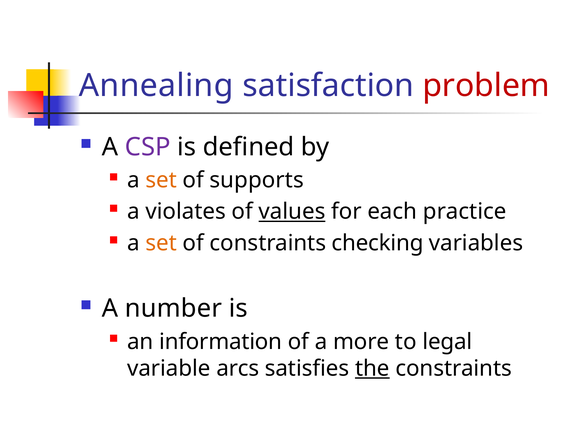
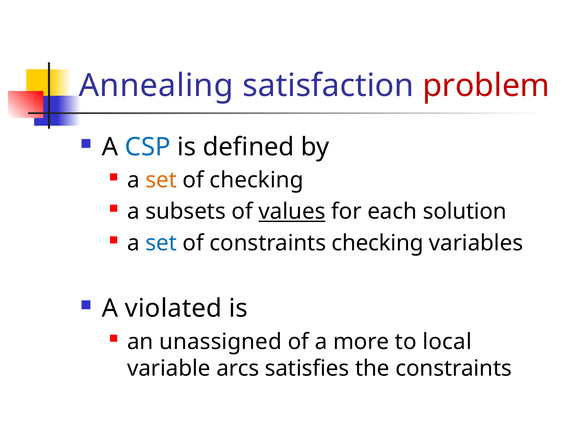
CSP colour: purple -> blue
of supports: supports -> checking
violates: violates -> subsets
practice: practice -> solution
set at (161, 243) colour: orange -> blue
number: number -> violated
information: information -> unassigned
legal: legal -> local
the underline: present -> none
